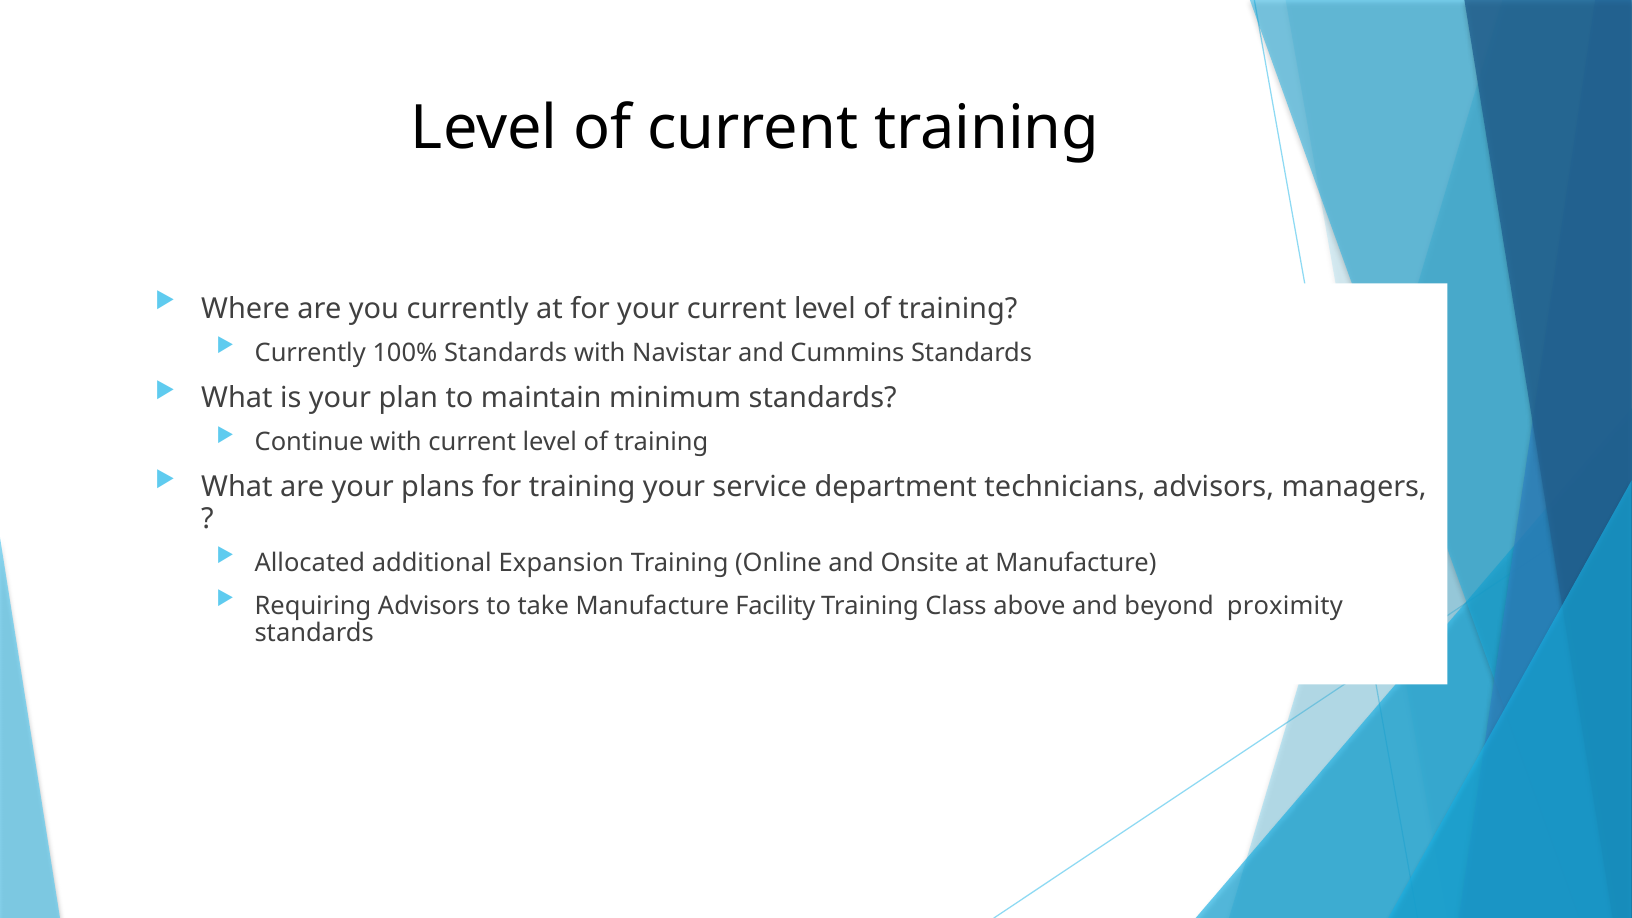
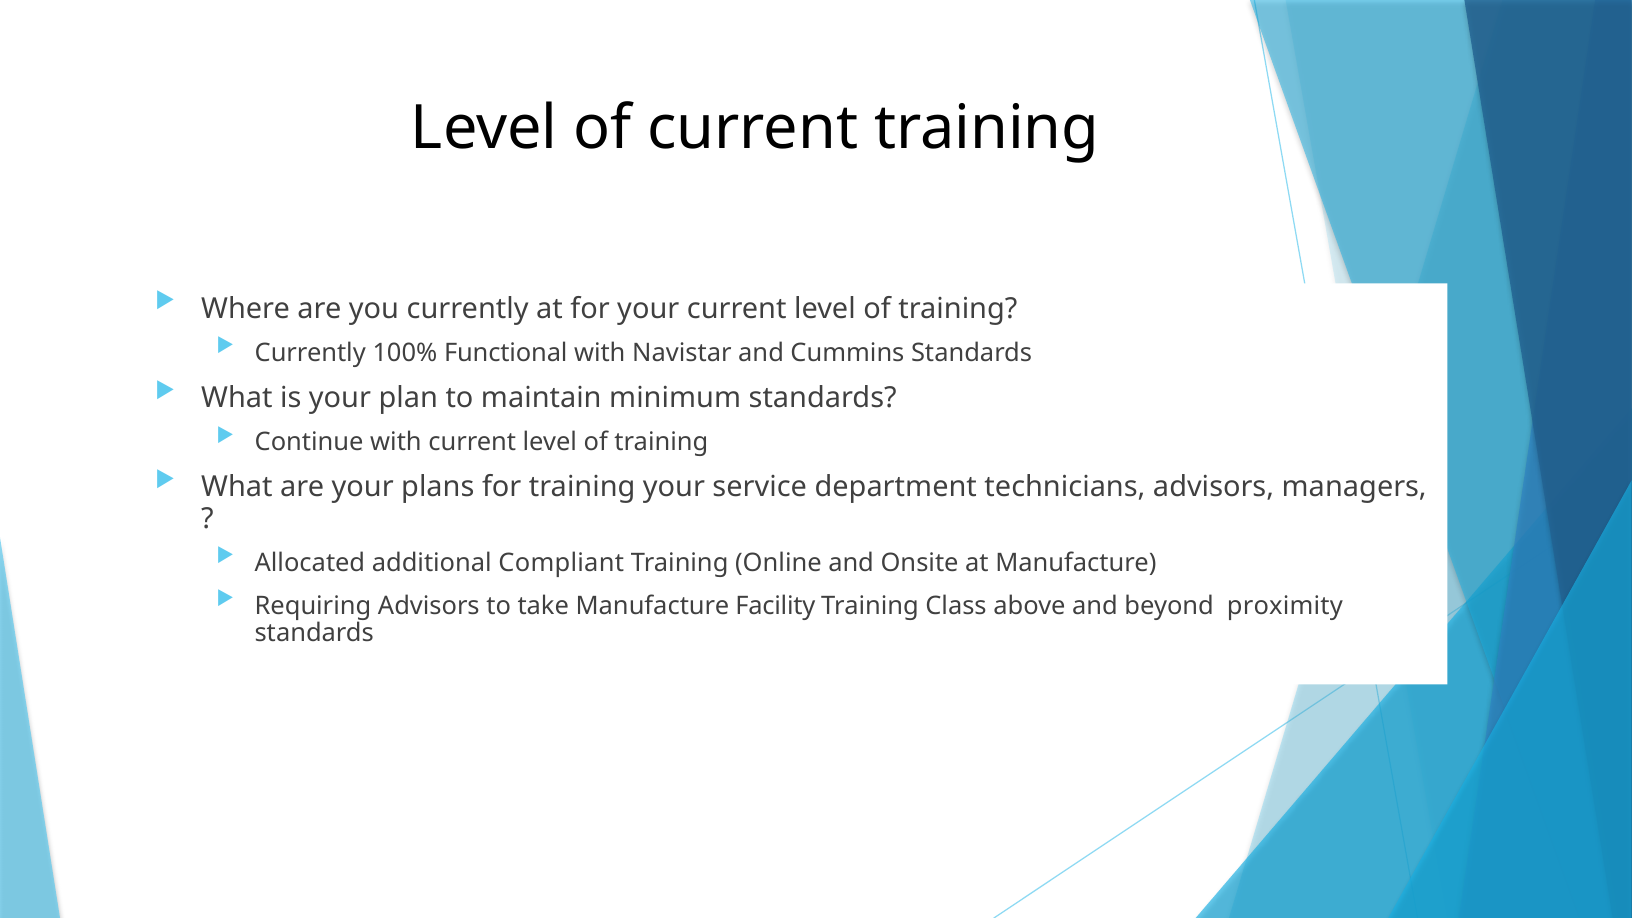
100% Standards: Standards -> Functional
Expansion: Expansion -> Compliant
